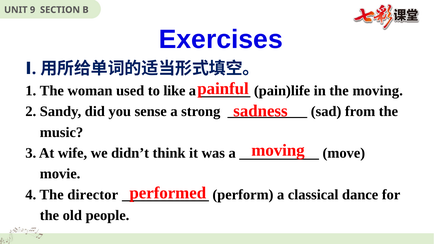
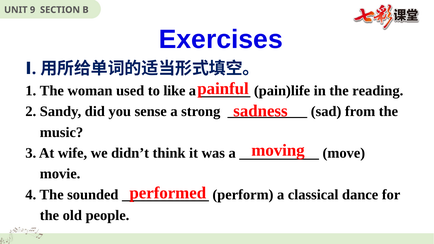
the moving: moving -> reading
director: director -> sounded
